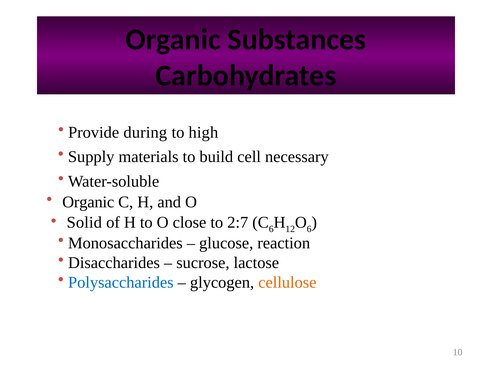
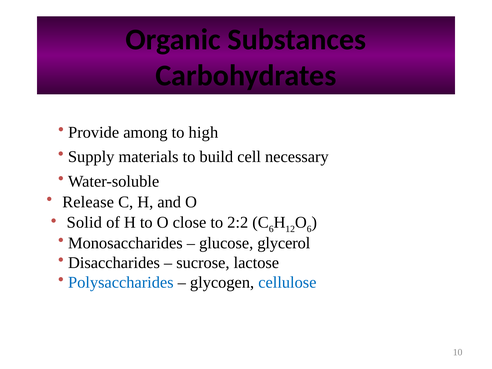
during: during -> among
Organic at (88, 202): Organic -> Release
2:7: 2:7 -> 2:2
reaction: reaction -> glycerol
cellulose colour: orange -> blue
